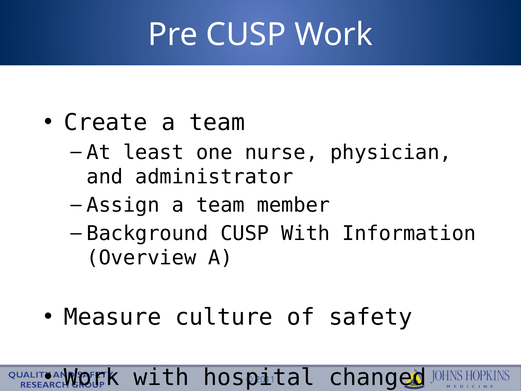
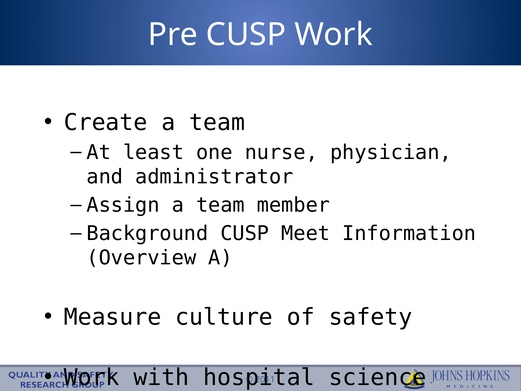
CUSP With: With -> Meet
changed: changed -> science
